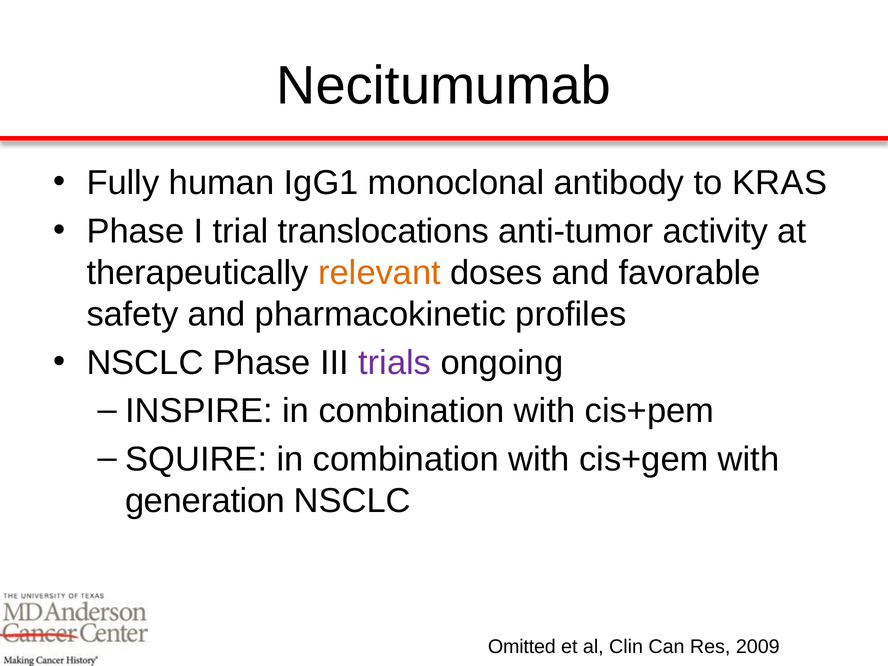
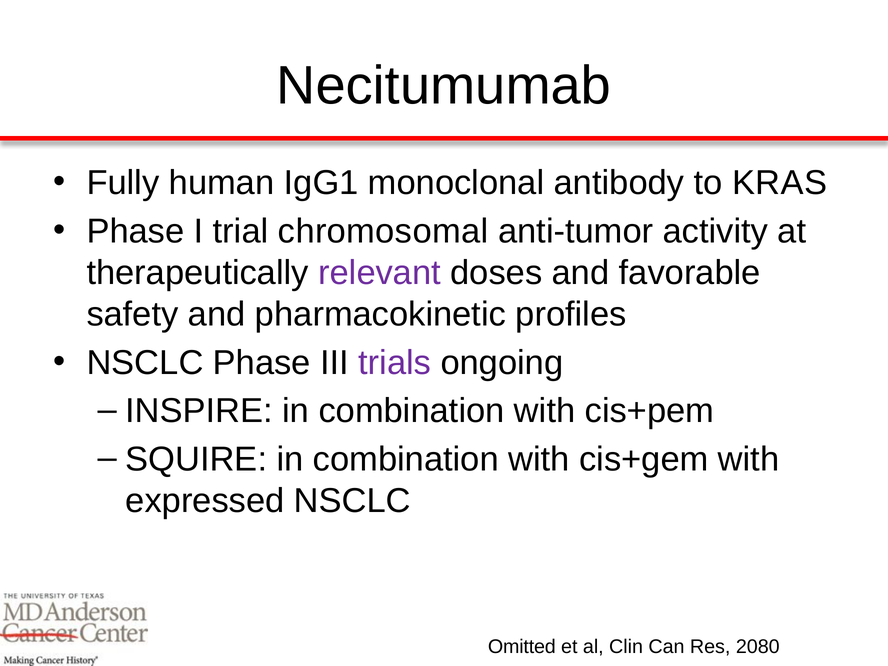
translocations: translocations -> chromosomal
relevant colour: orange -> purple
generation: generation -> expressed
2009: 2009 -> 2080
